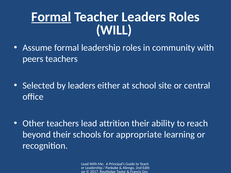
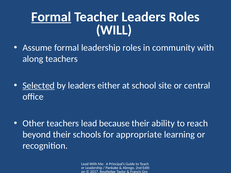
peers: peers -> along
Selected underline: none -> present
attrition: attrition -> because
